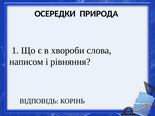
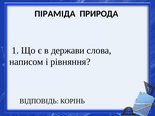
ОСЕРЕДКИ: ОСЕРЕДКИ -> ПІРАМІДА
хвороби: хвороби -> держави
